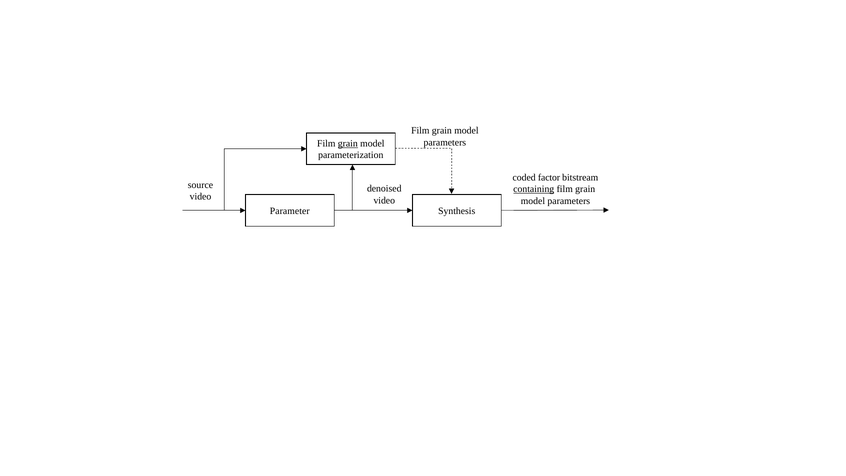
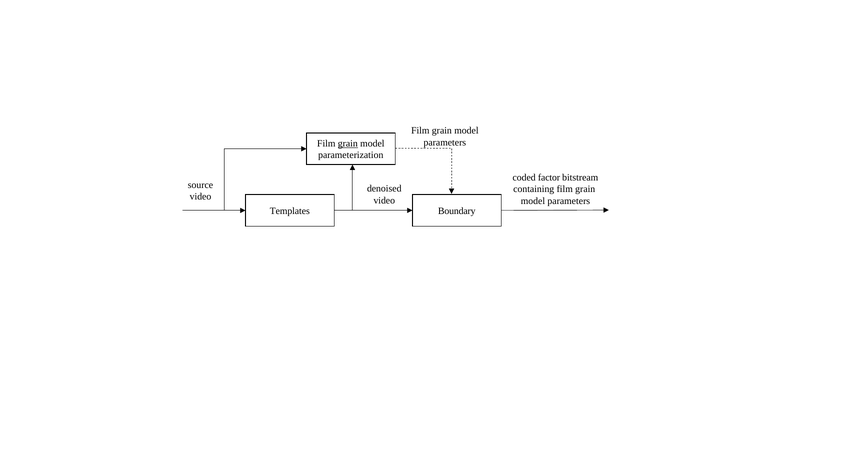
containing underline: present -> none
Parameter: Parameter -> Templates
Synthesis: Synthesis -> Boundary
